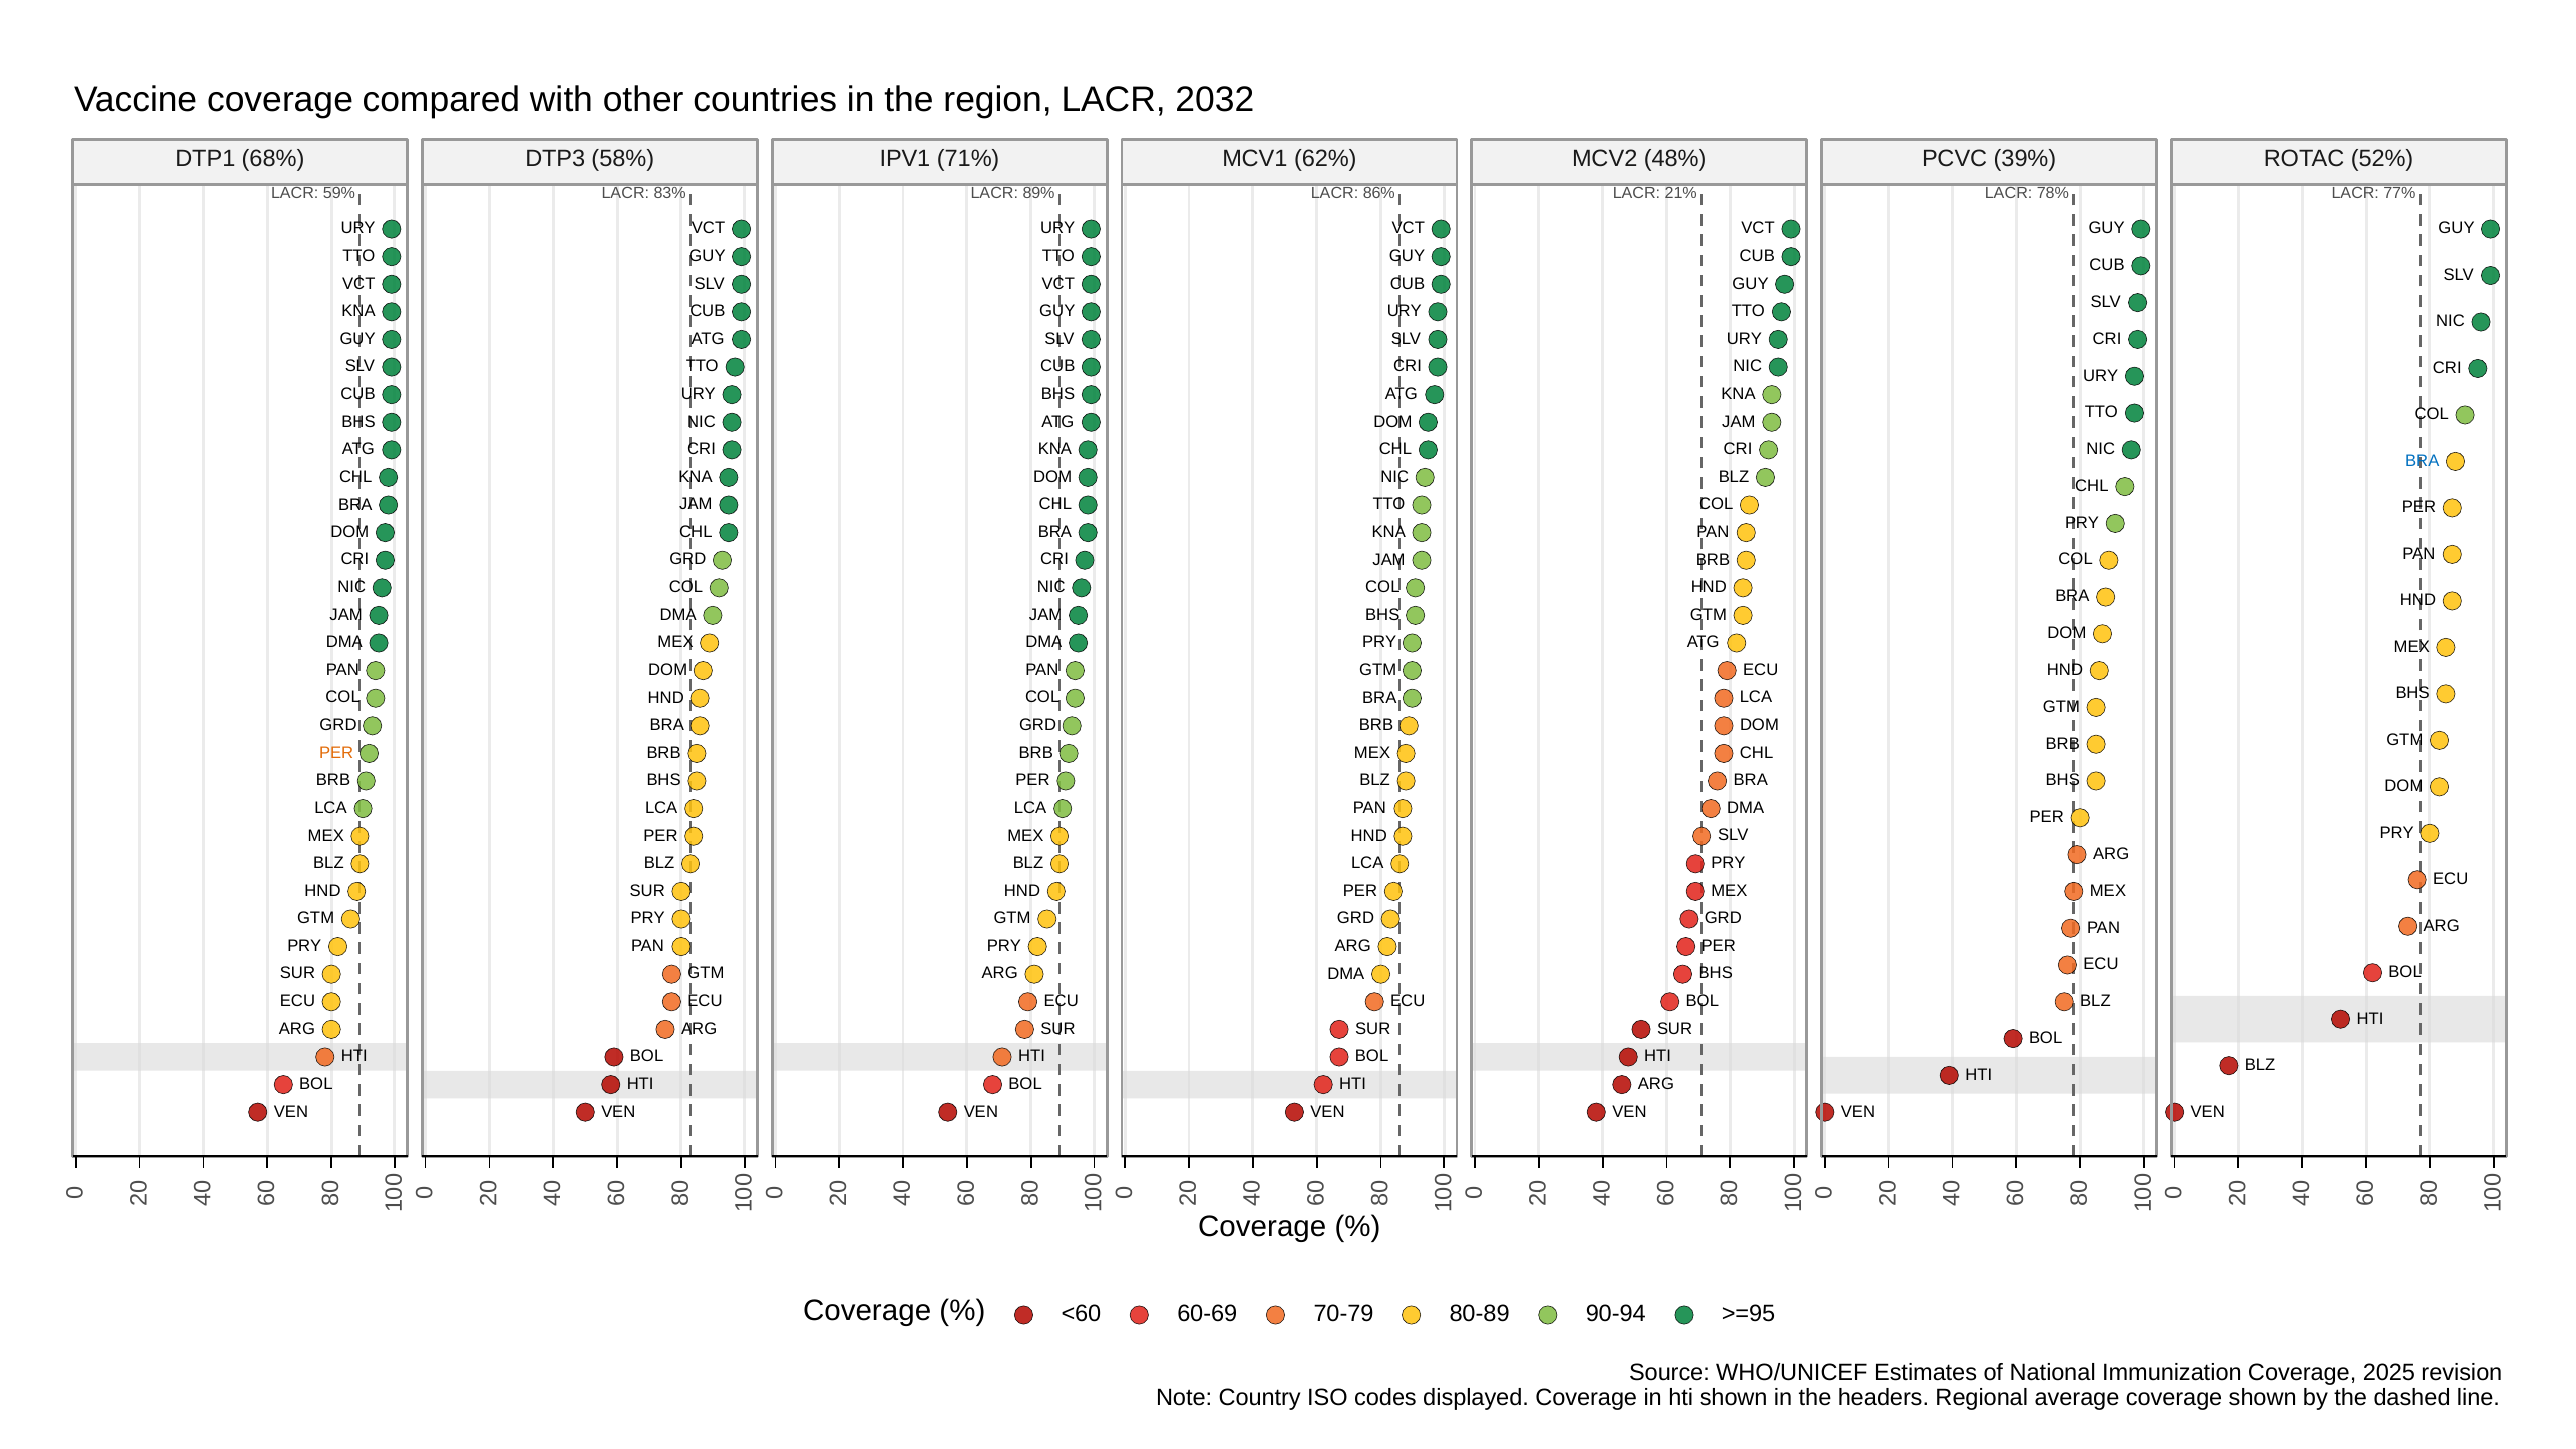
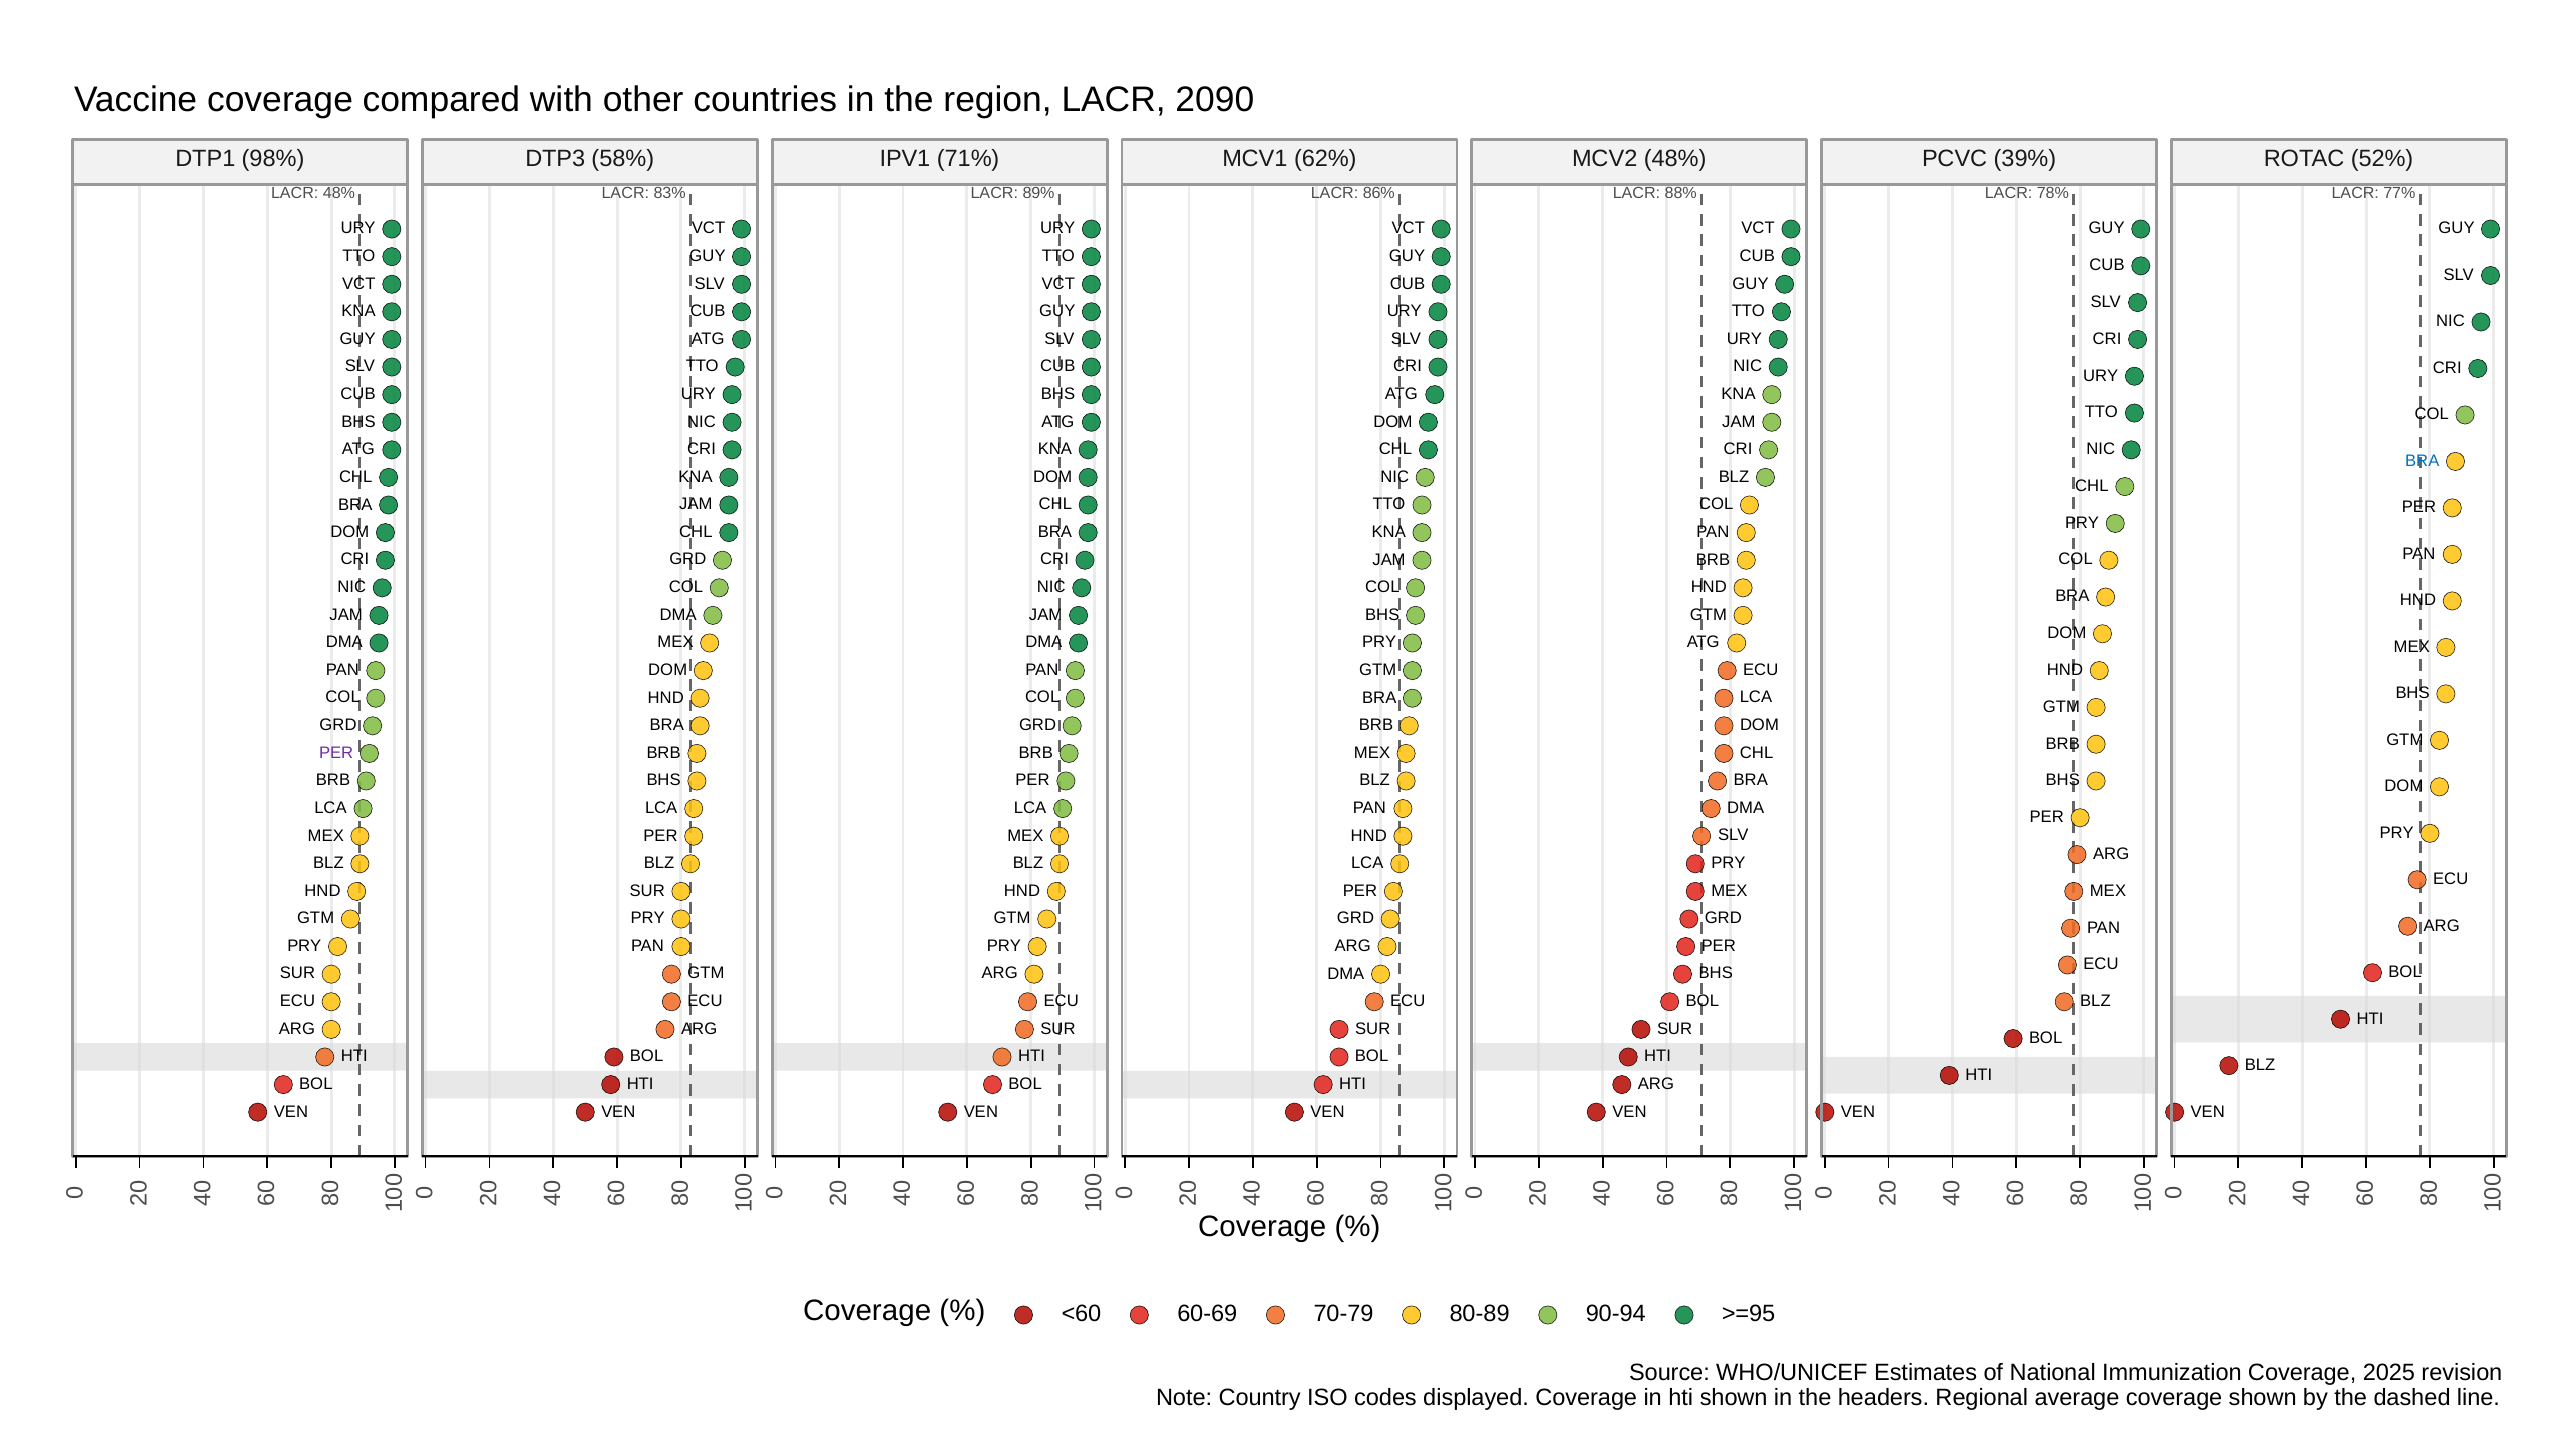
2032: 2032 -> 2090
68%: 68% -> 98%
LACR 59%: 59% -> 48%
21%: 21% -> 88%
PER at (336, 753) colour: orange -> purple
